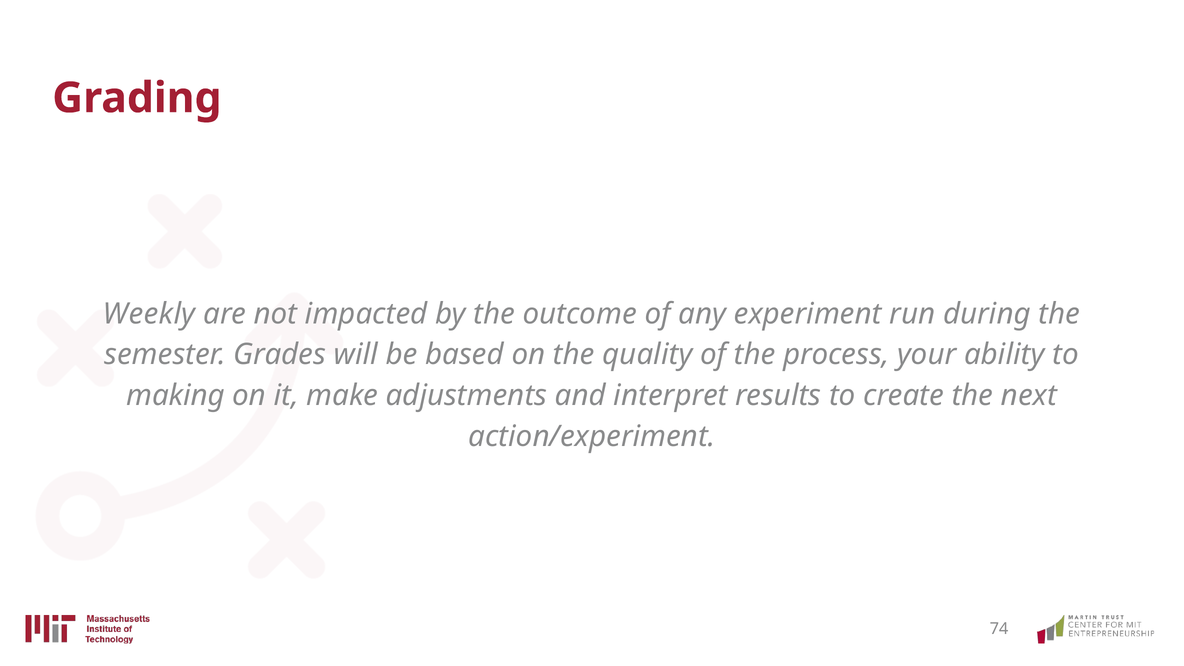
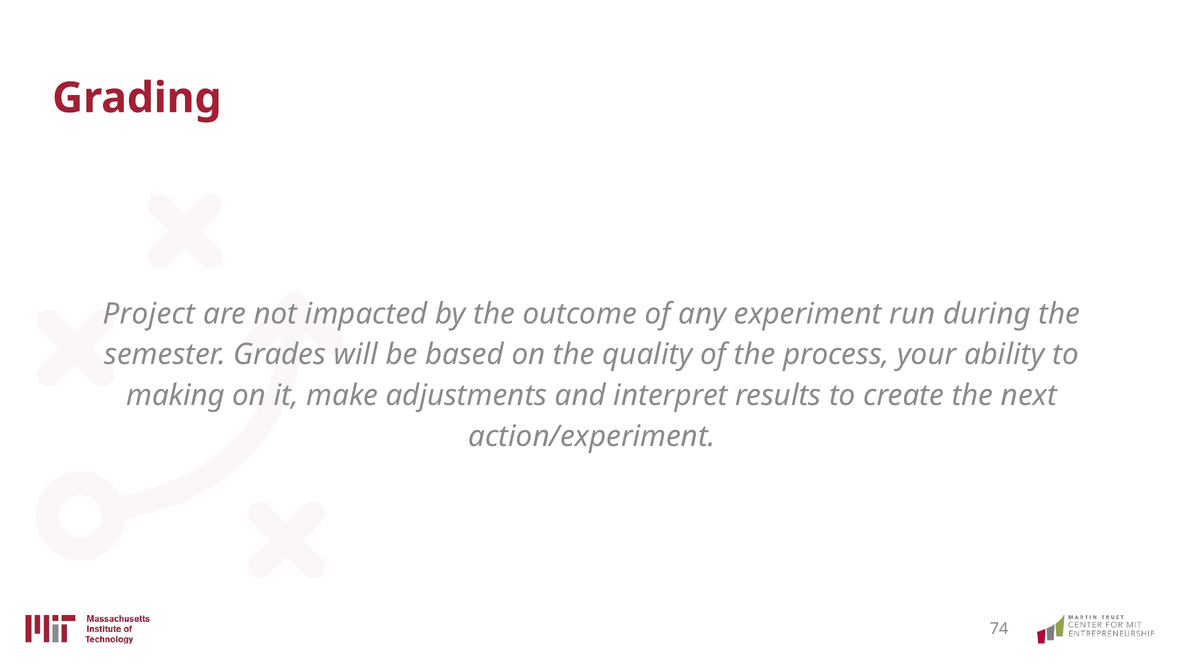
Weekly: Weekly -> Project
